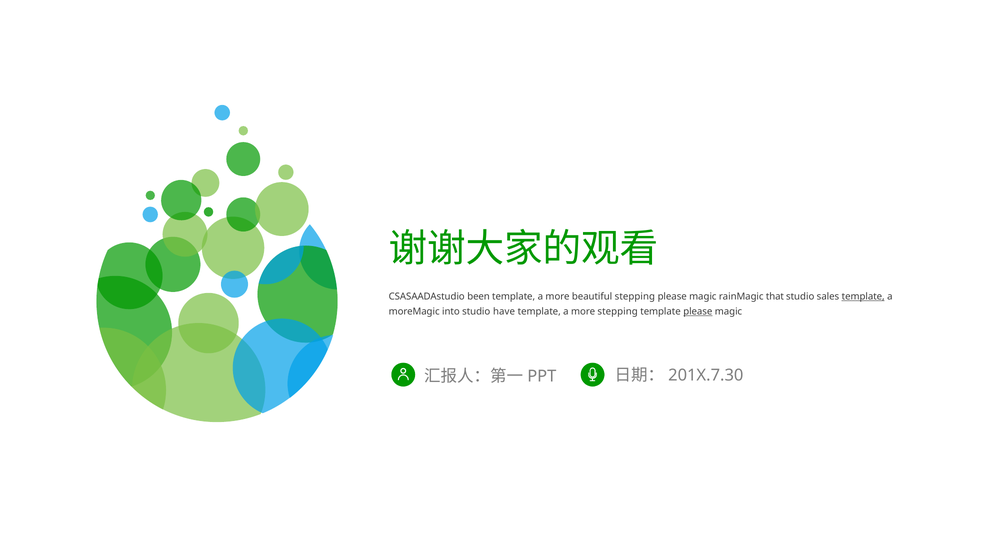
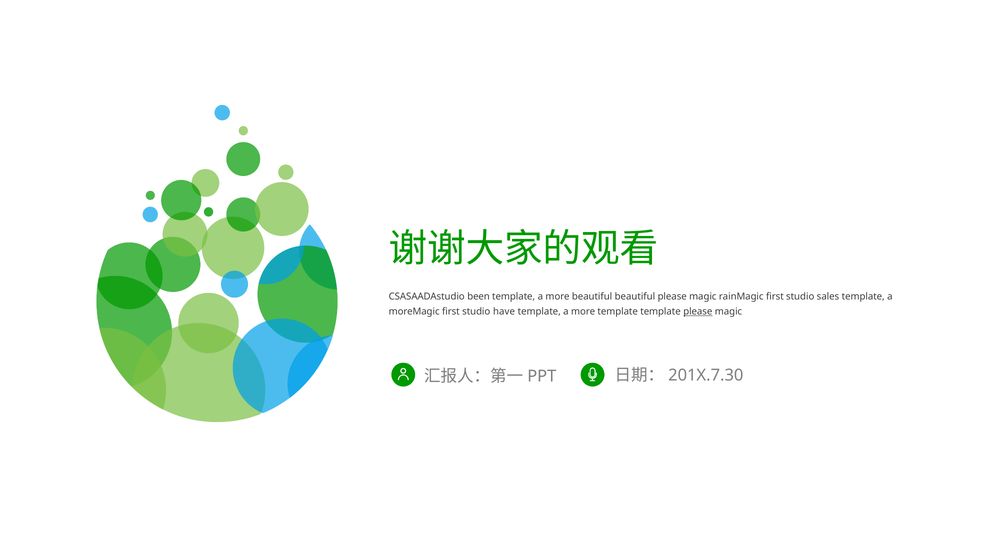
beautiful stepping: stepping -> beautiful
rainMagic that: that -> first
template at (863, 296) underline: present -> none
moreMagic into: into -> first
more stepping: stepping -> template
